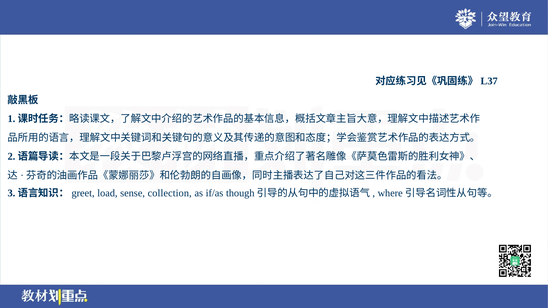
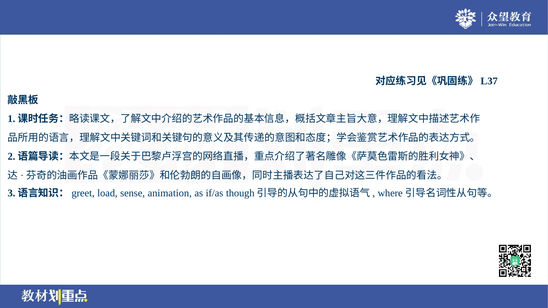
collection: collection -> animation
